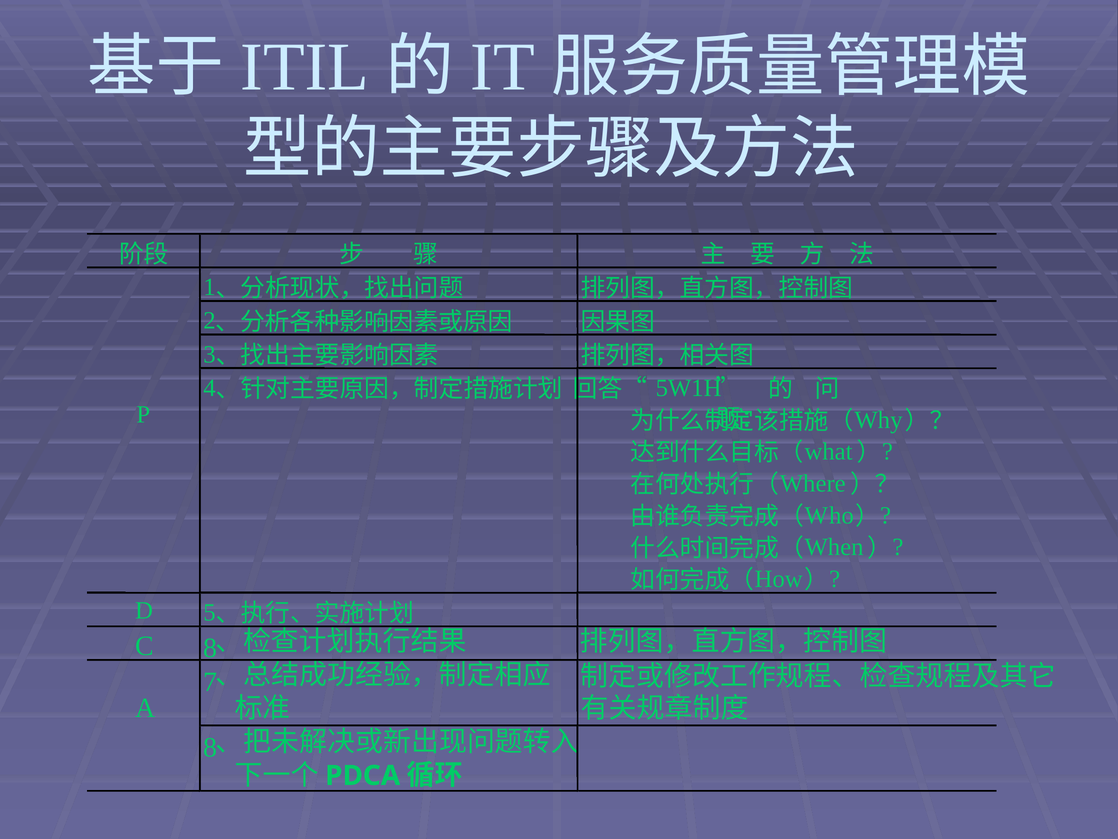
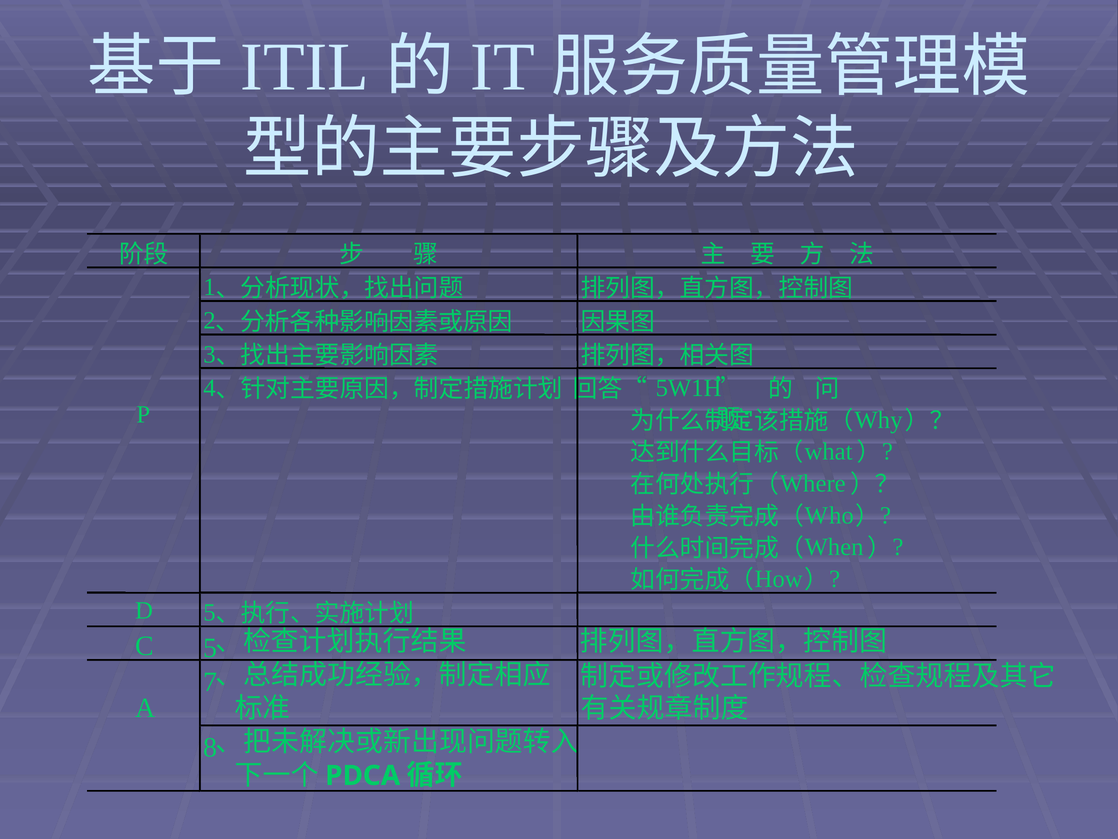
C 8: 8 -> 5
